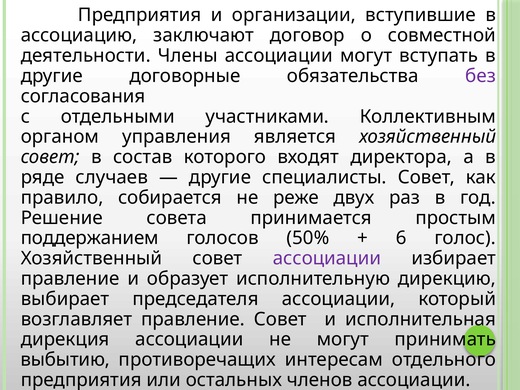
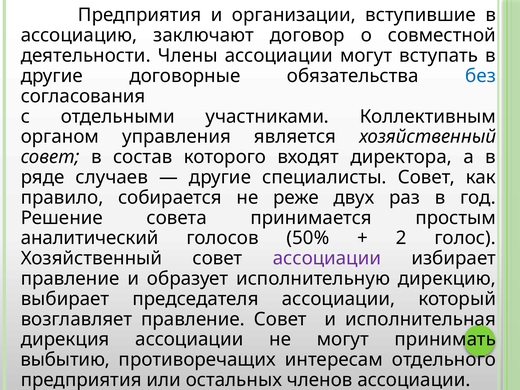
без colour: purple -> blue
поддержанием: поддержанием -> аналитический
6: 6 -> 2
